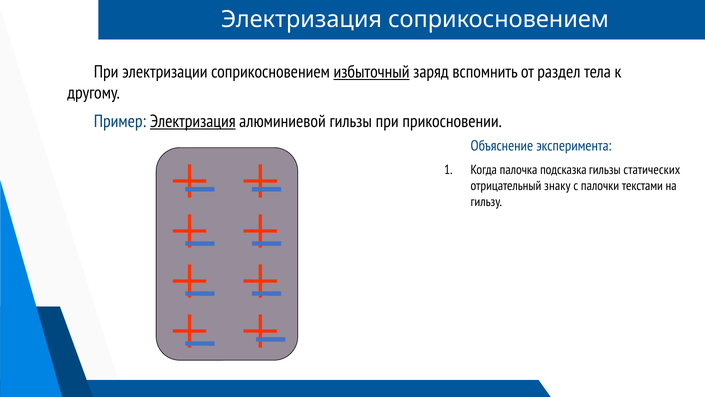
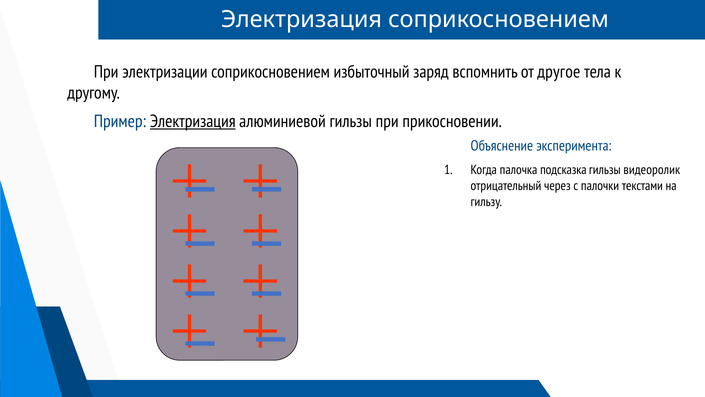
избыточный underline: present -> none
раздел: раздел -> другое
статических: статических -> видеоролик
знаку: знаку -> через
